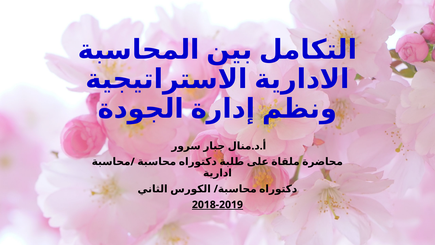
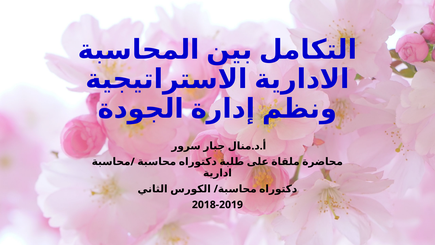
2018-2019 underline: present -> none
